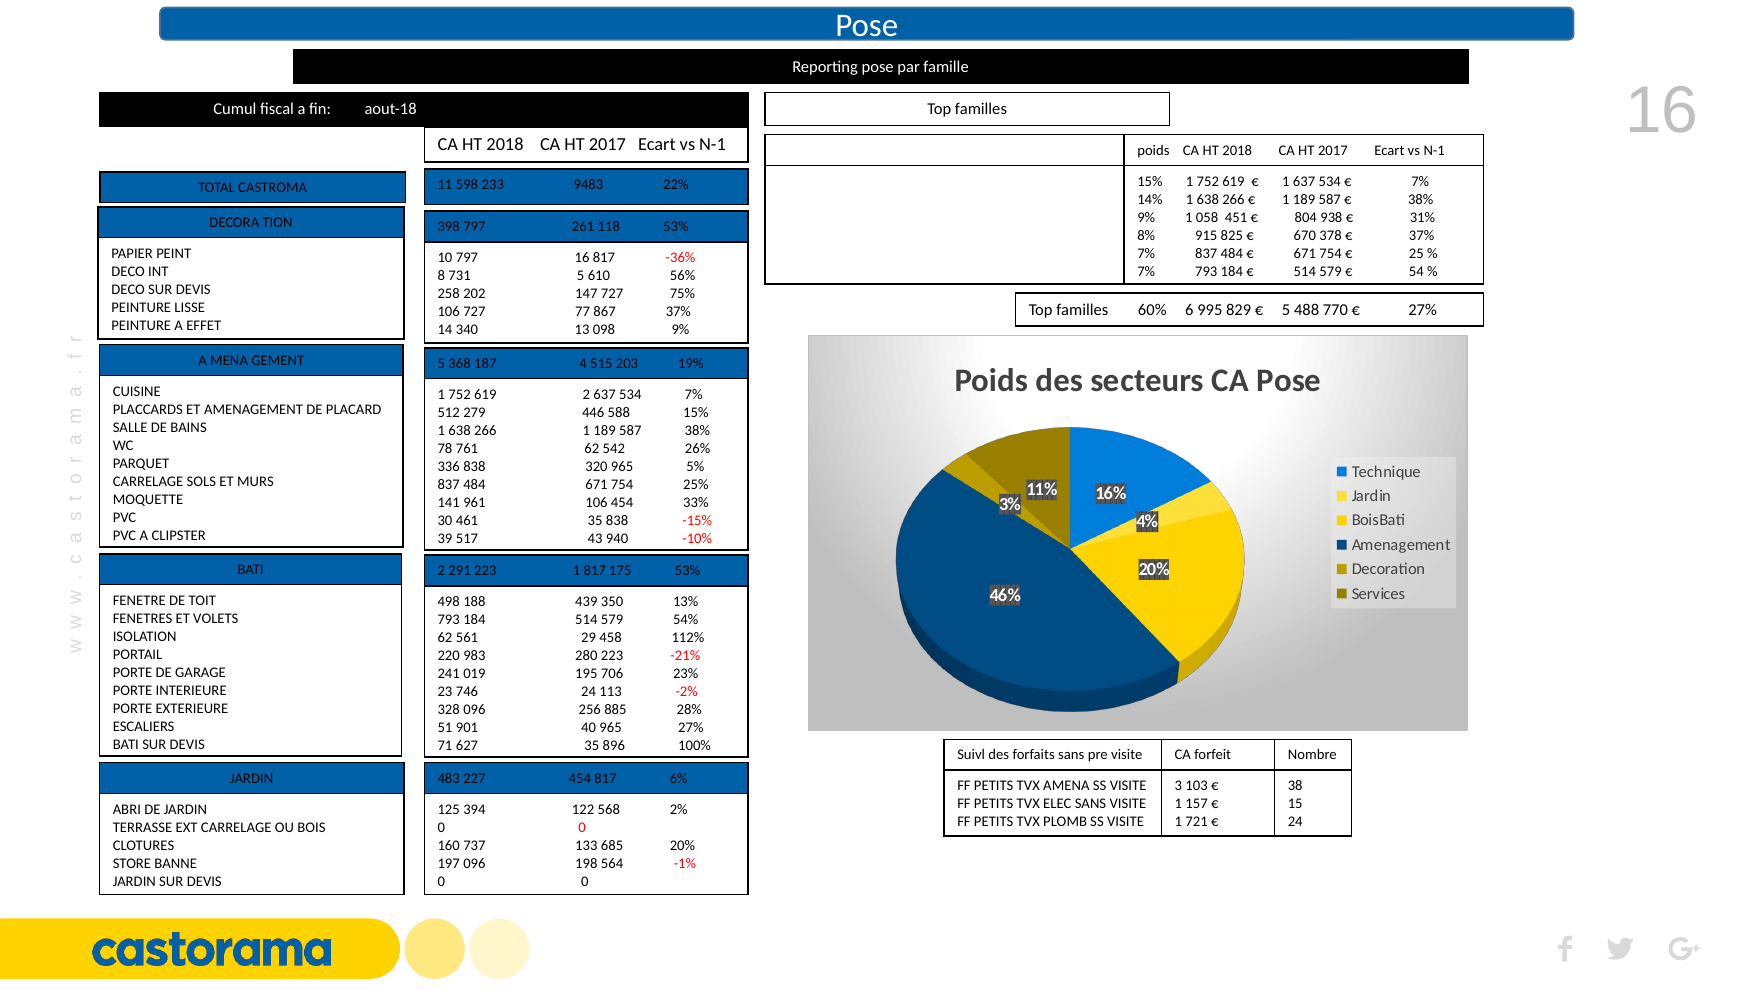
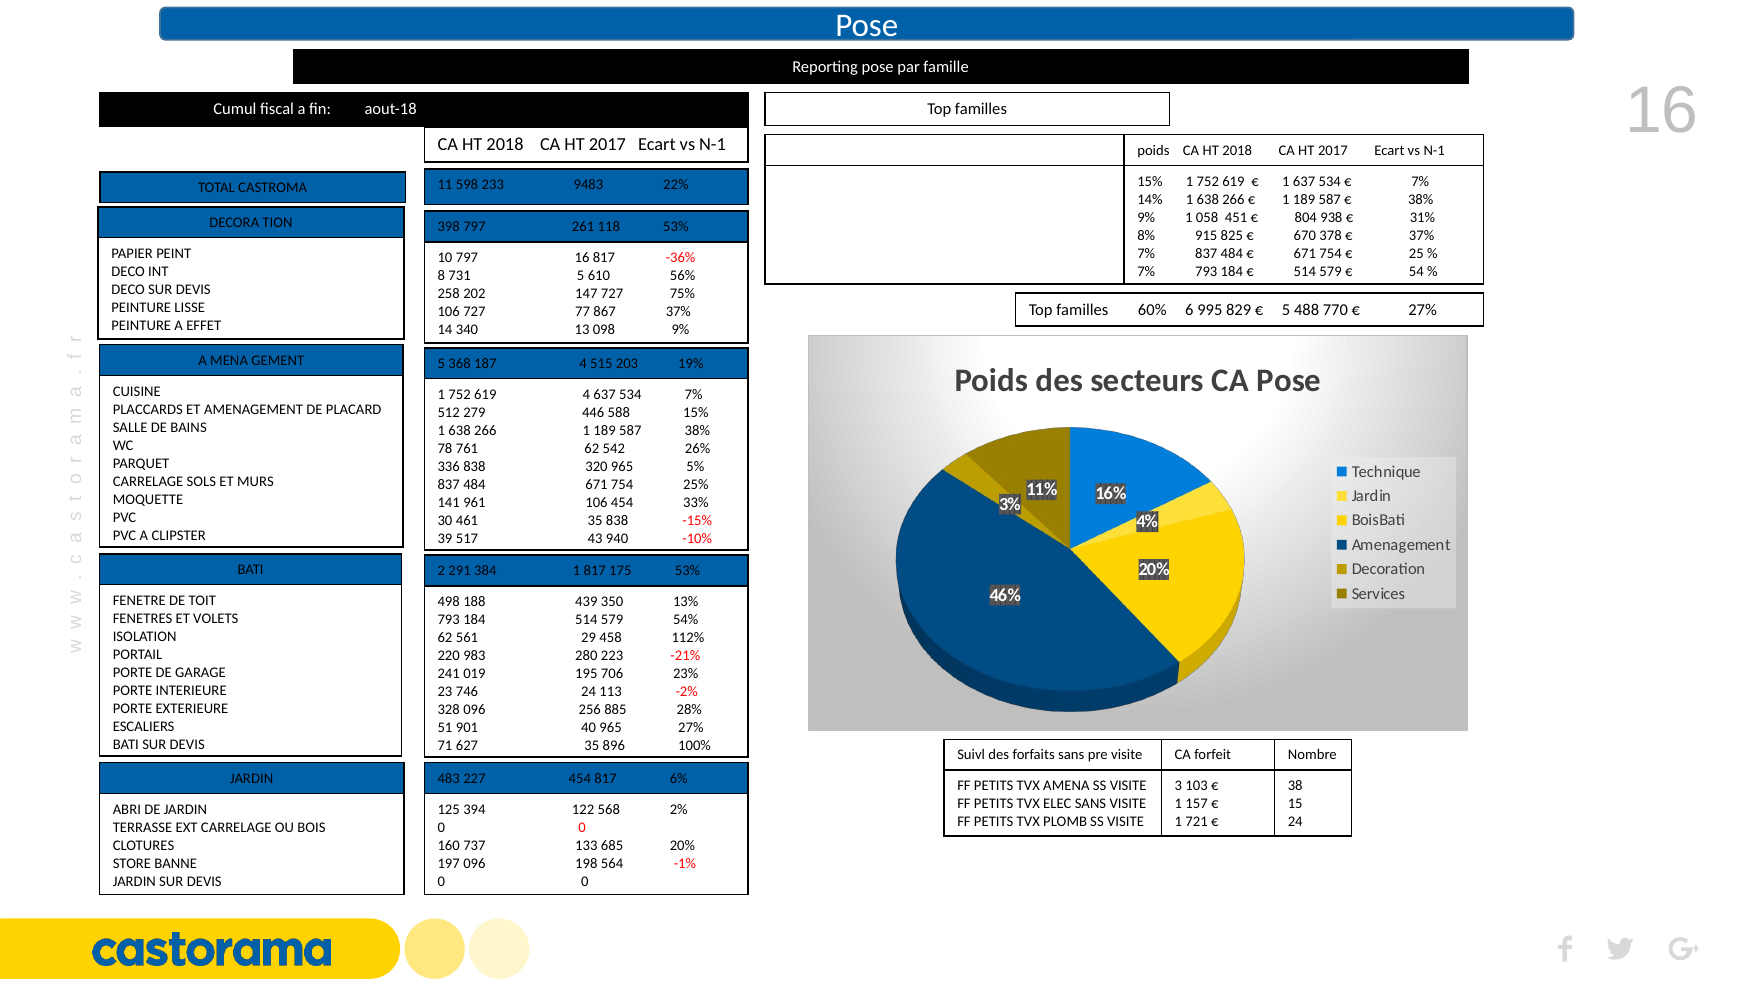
619 2: 2 -> 4
291 223: 223 -> 384
